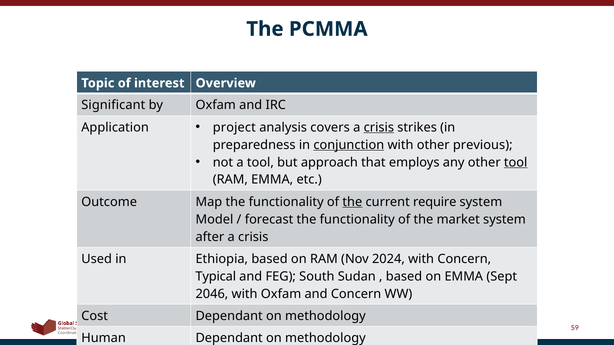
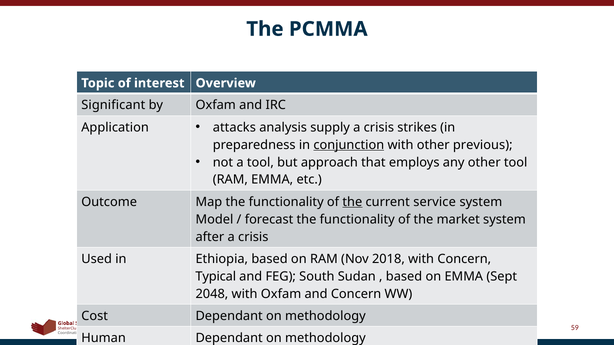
project: project -> attacks
covers: covers -> supply
crisis at (379, 127) underline: present -> none
tool at (516, 162) underline: present -> none
require: require -> service
2024: 2024 -> 2018
2046: 2046 -> 2048
